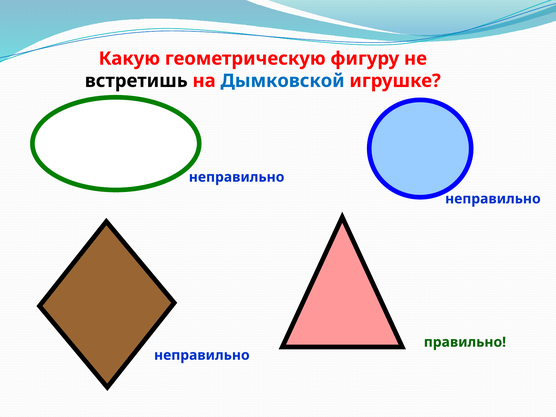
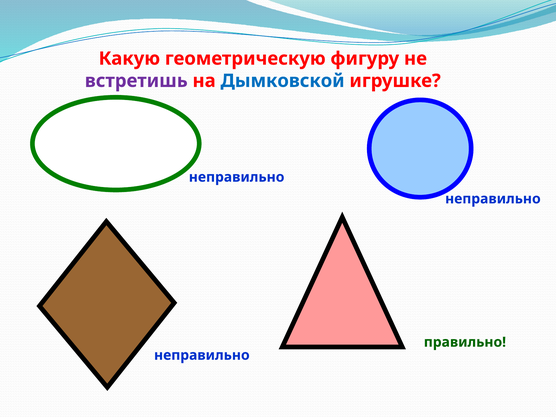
встретишь colour: black -> purple
